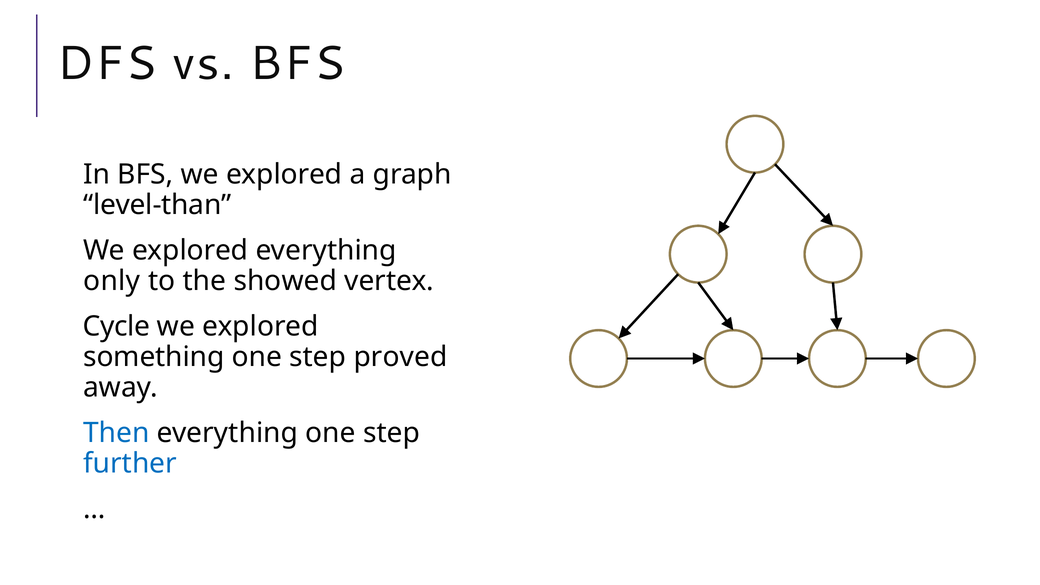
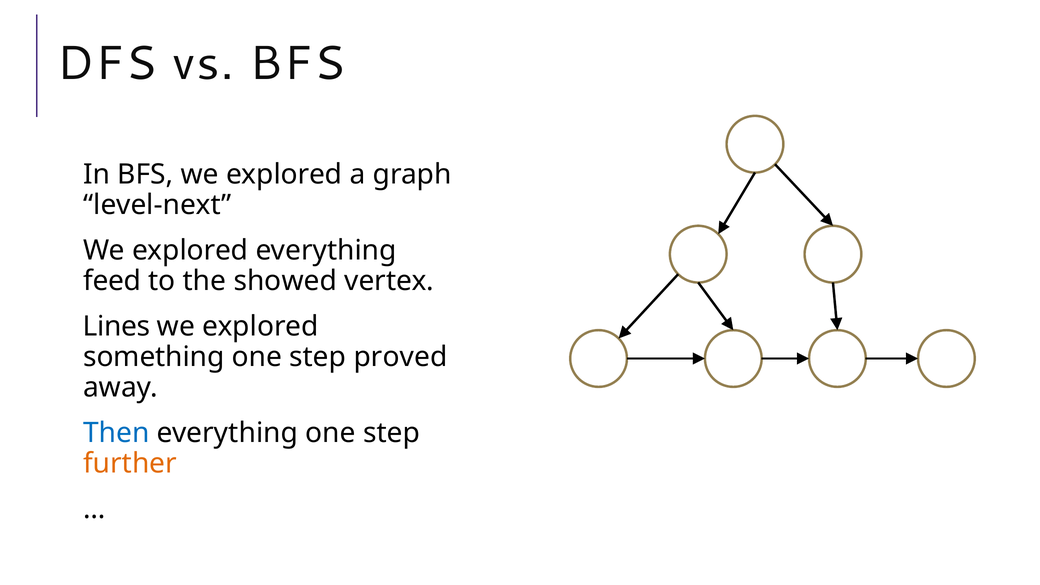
level-than: level-than -> level-next
only: only -> feed
Cycle: Cycle -> Lines
further colour: blue -> orange
